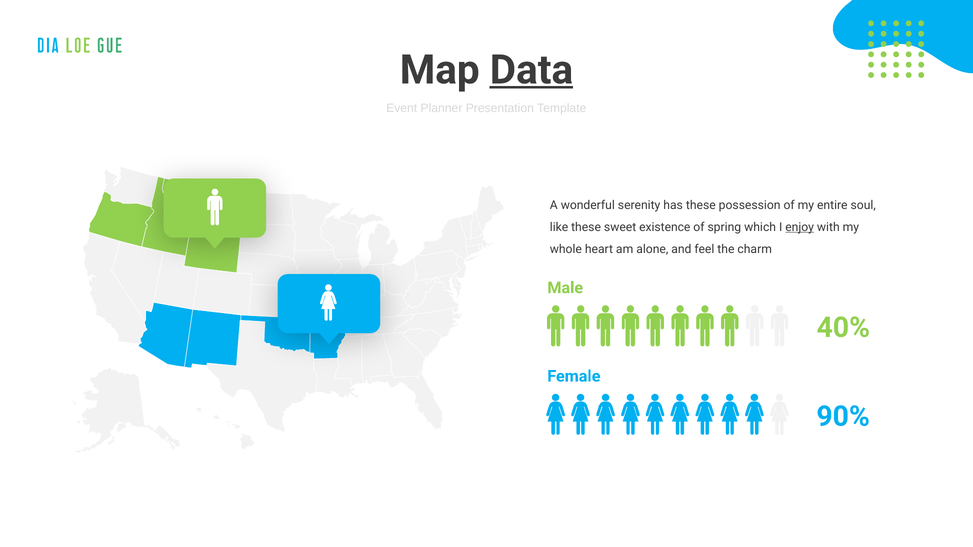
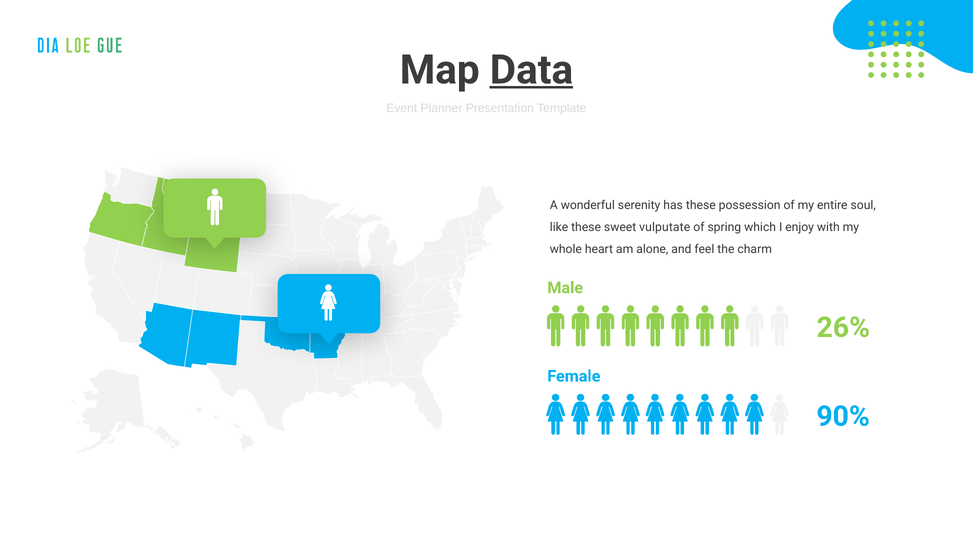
existence: existence -> vulputate
enjoy underline: present -> none
40%: 40% -> 26%
